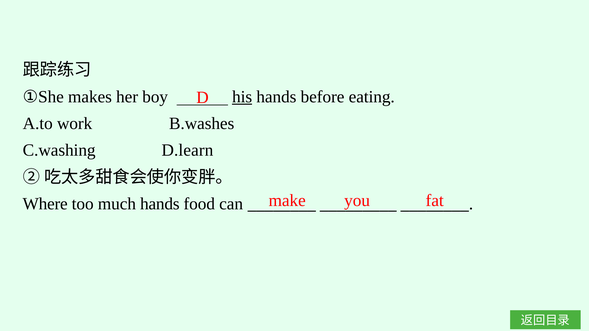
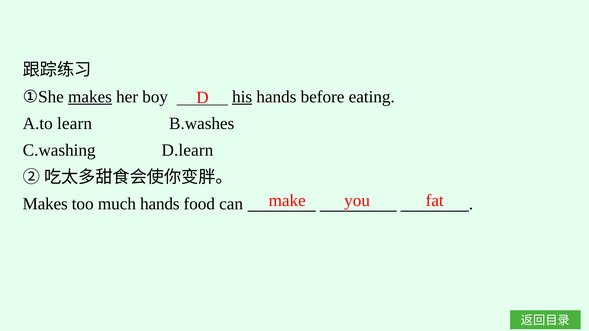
makes at (90, 97) underline: none -> present
work: work -> learn
Where at (45, 204): Where -> Makes
